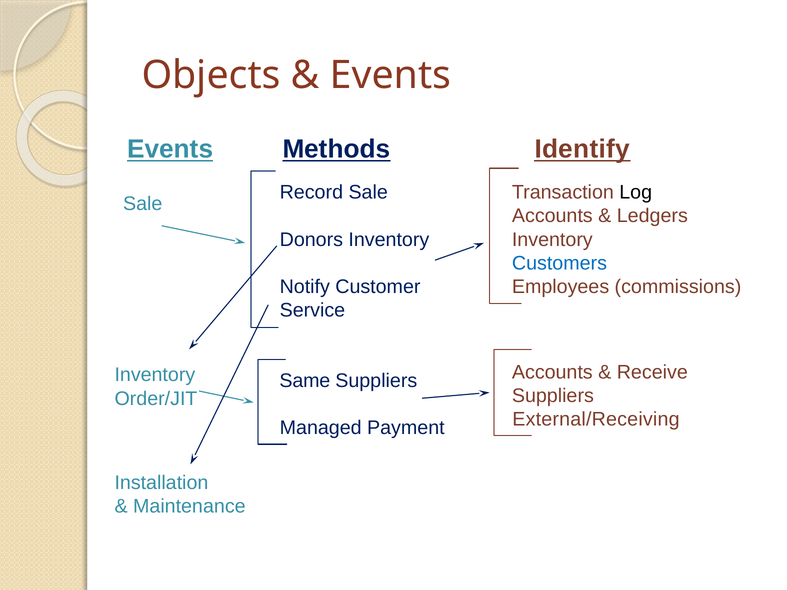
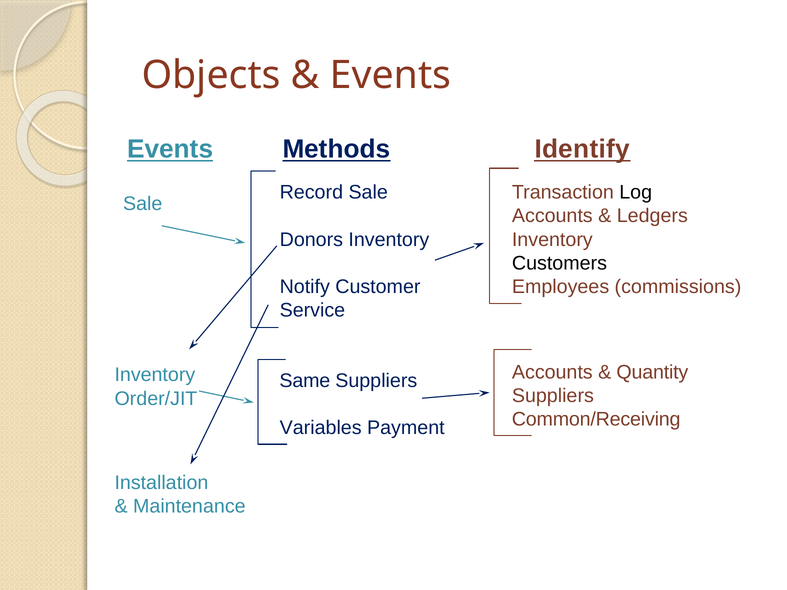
Customers colour: blue -> black
Receive: Receive -> Quantity
External/Receiving: External/Receiving -> Common/Receiving
Managed: Managed -> Variables
